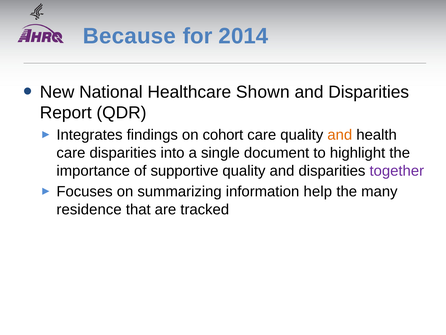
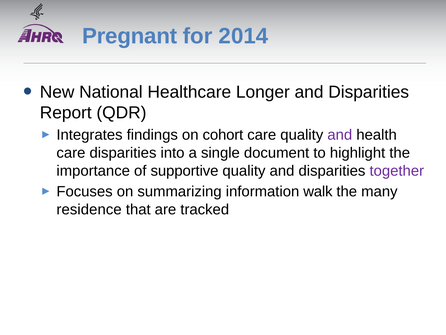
Because: Because -> Pregnant
Shown: Shown -> Longer
and at (340, 135) colour: orange -> purple
help: help -> walk
